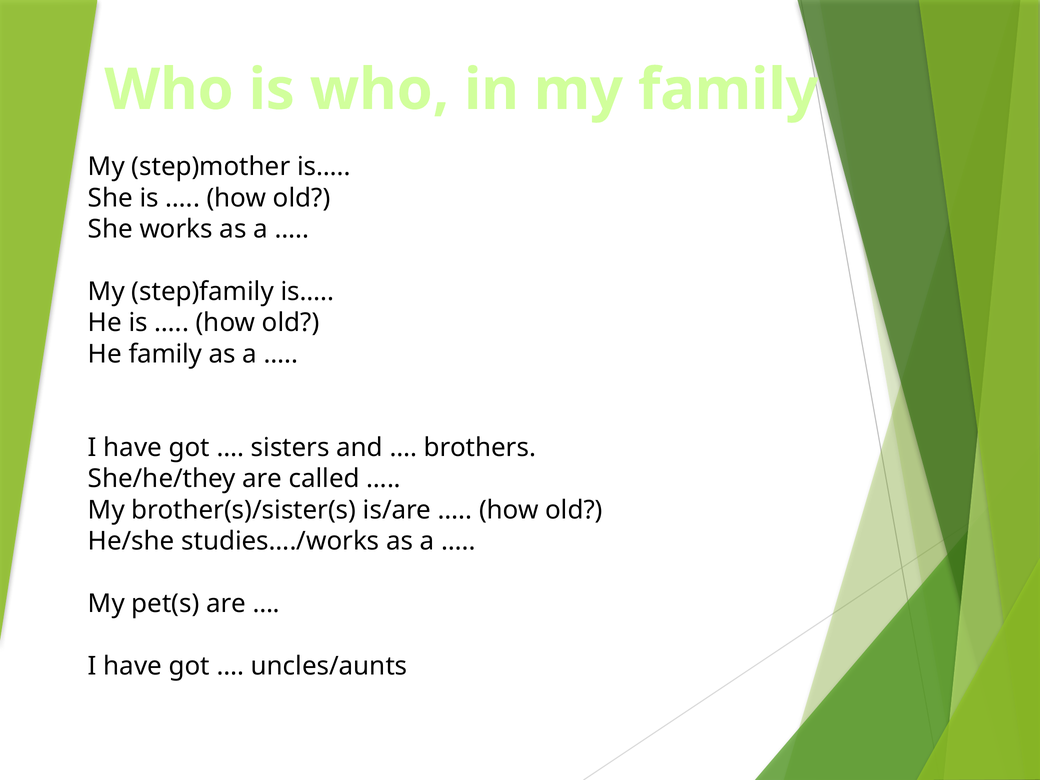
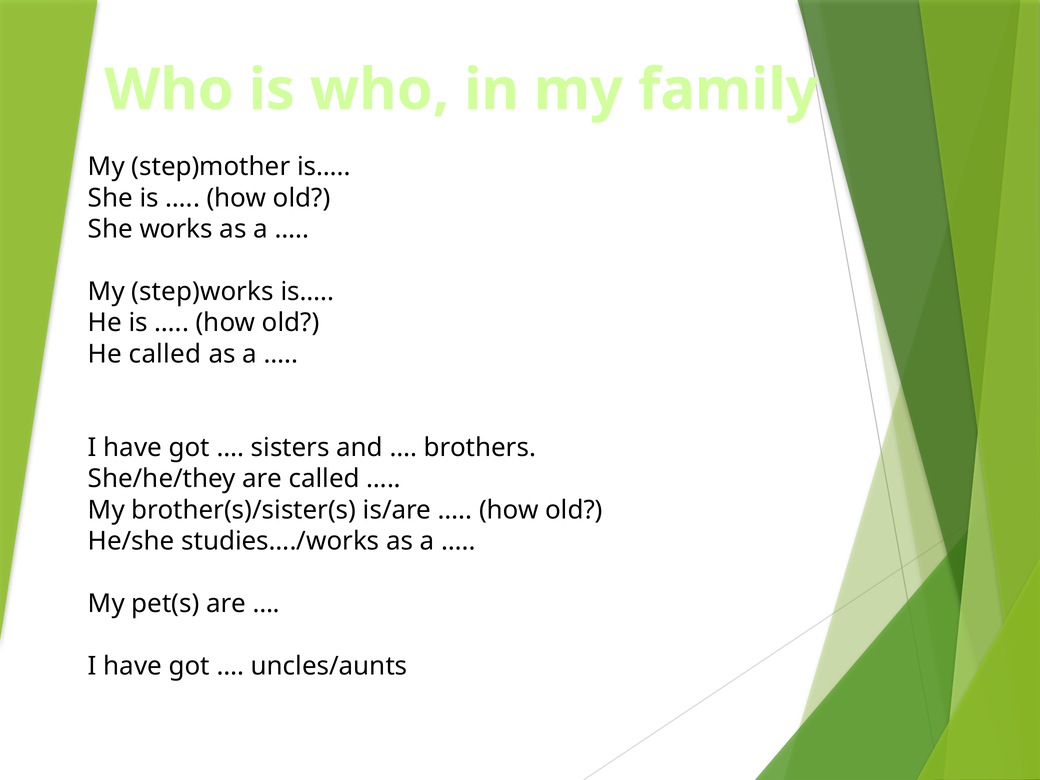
step)family: step)family -> step)works
He family: family -> called
